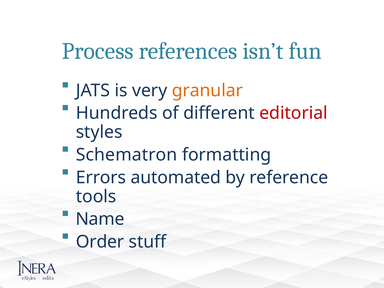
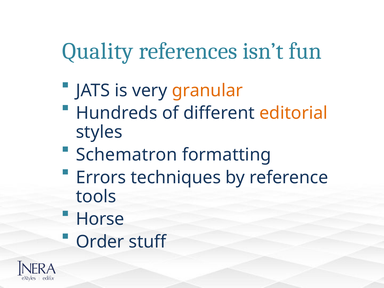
Process: Process -> Quality
editorial colour: red -> orange
automated: automated -> techniques
Name: Name -> Horse
